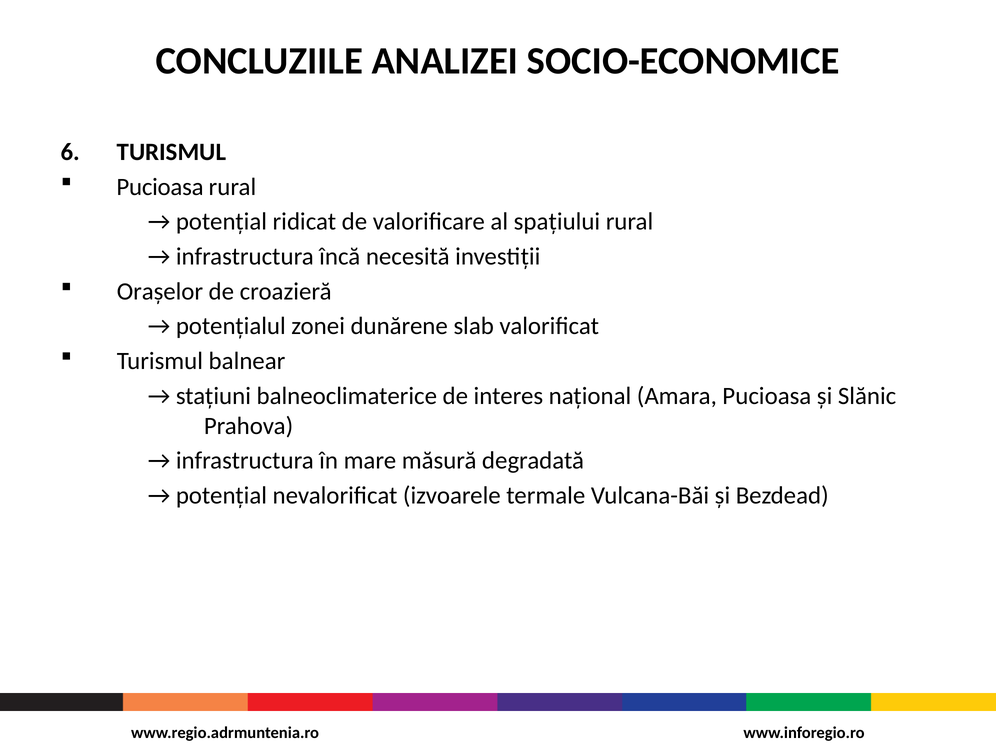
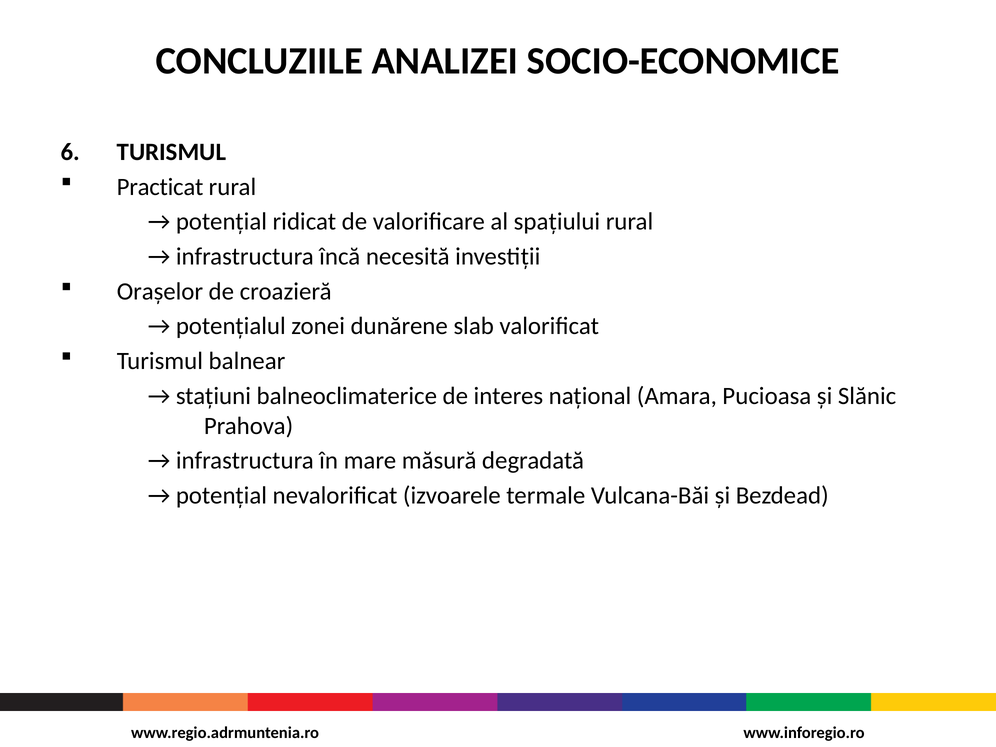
Pucioasa at (160, 187): Pucioasa -> Practicat
